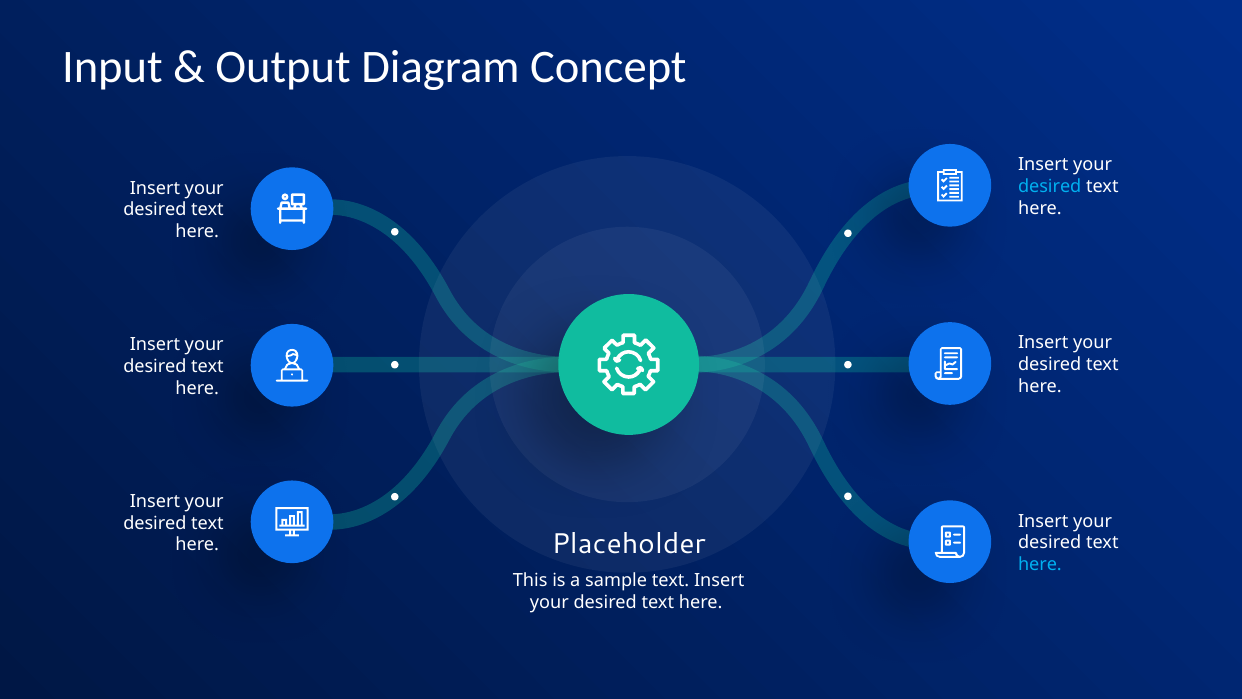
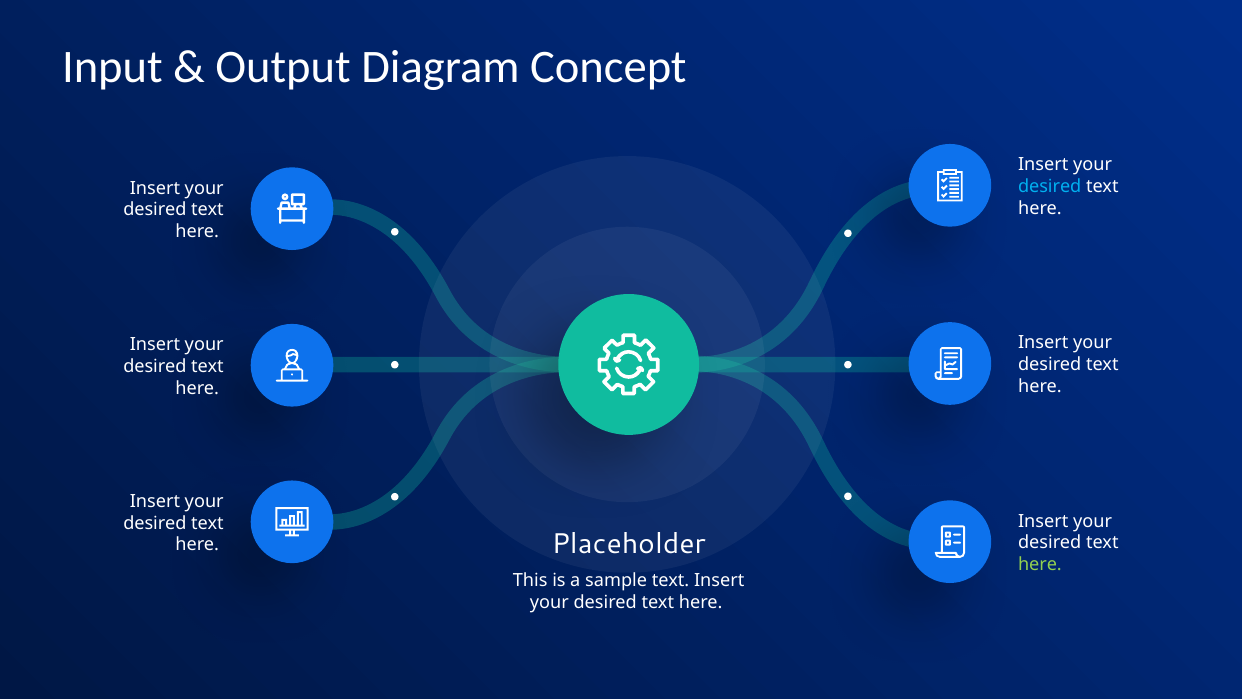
here at (1040, 565) colour: light blue -> light green
